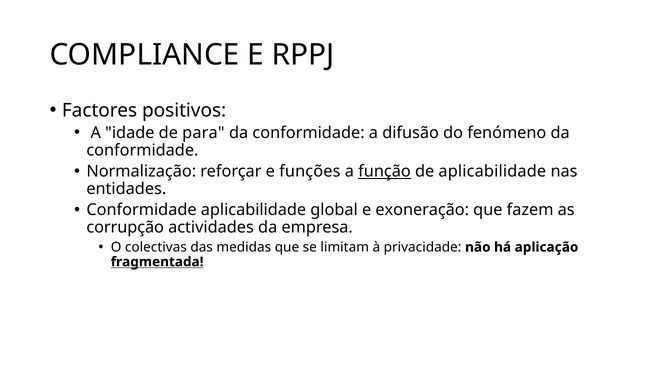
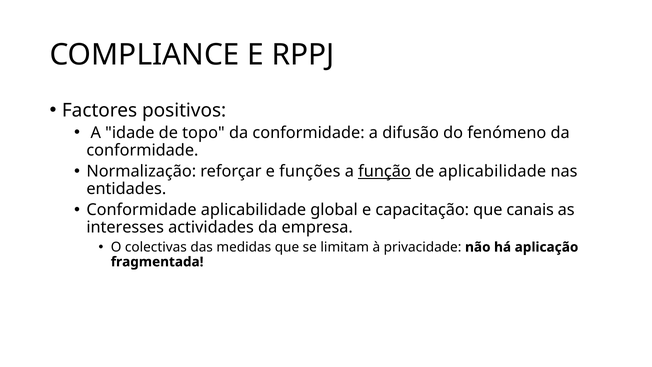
para: para -> topo
exoneração: exoneração -> capacitação
fazem: fazem -> canais
corrupção: corrupção -> interesses
fragmentada underline: present -> none
